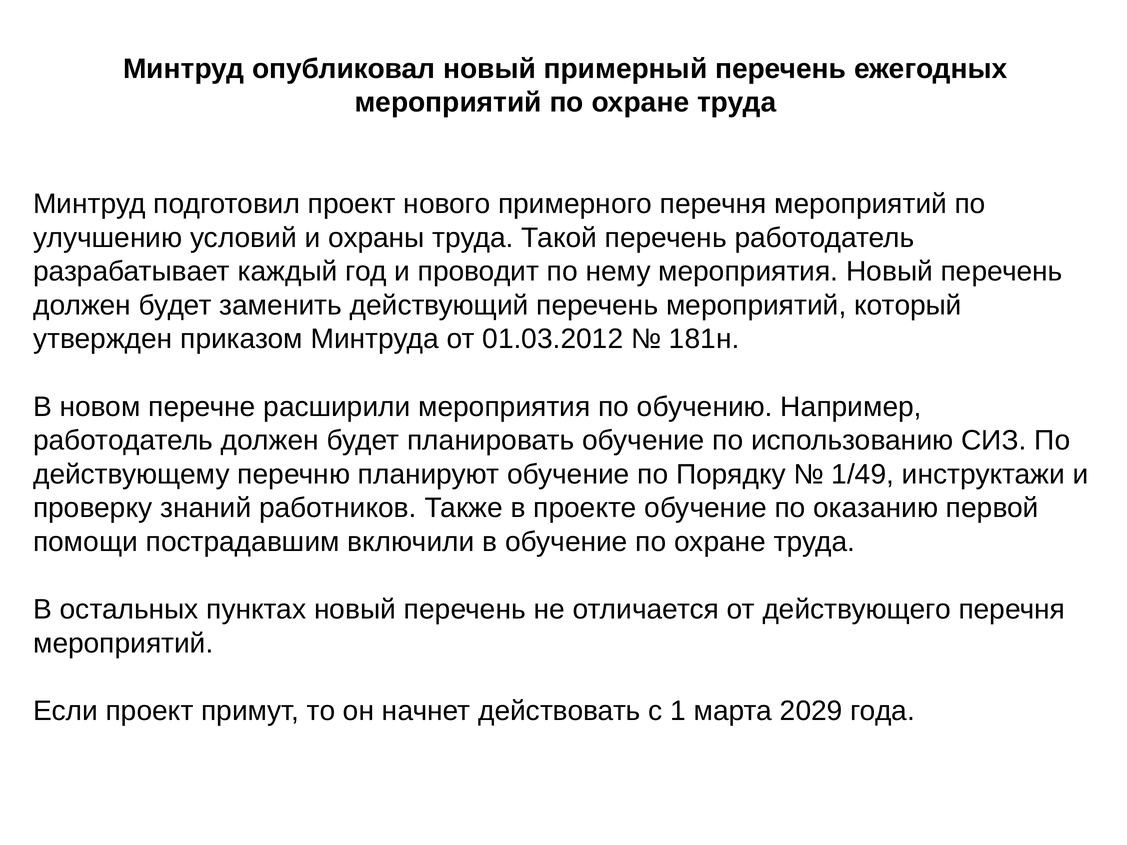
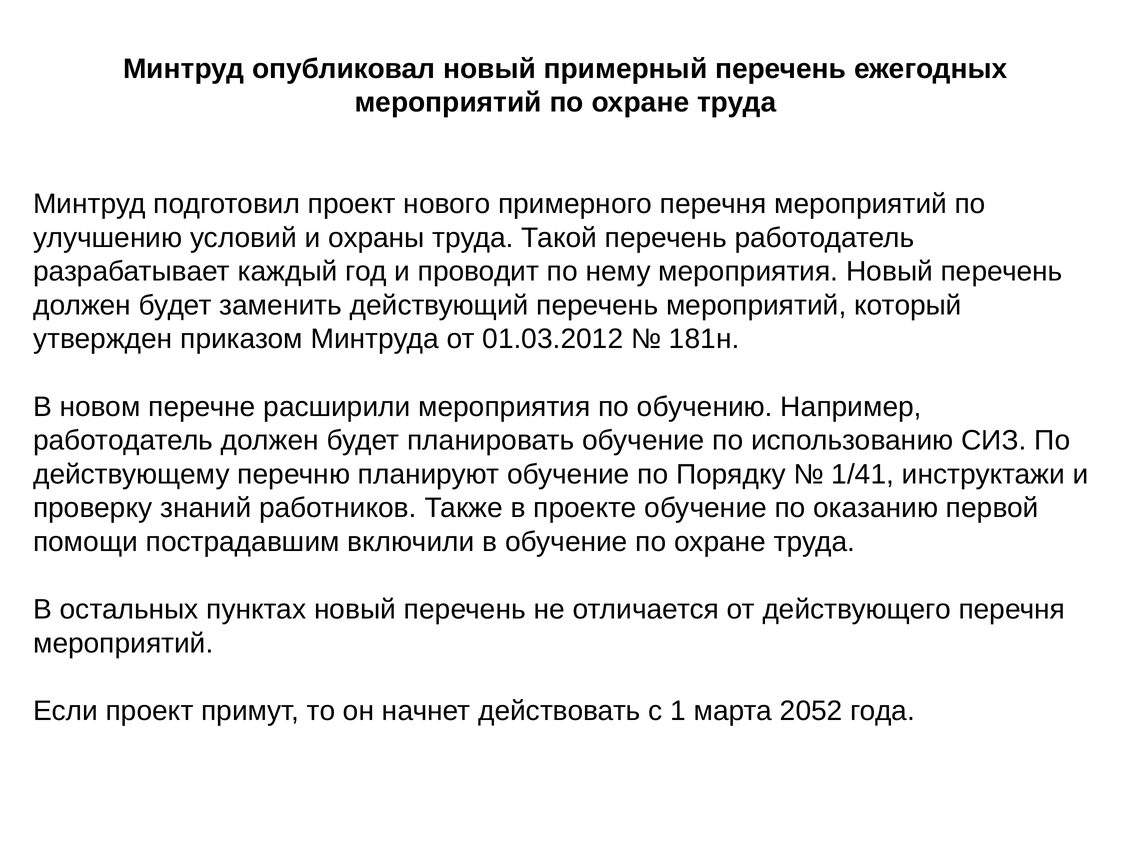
1/49: 1/49 -> 1/41
2029: 2029 -> 2052
